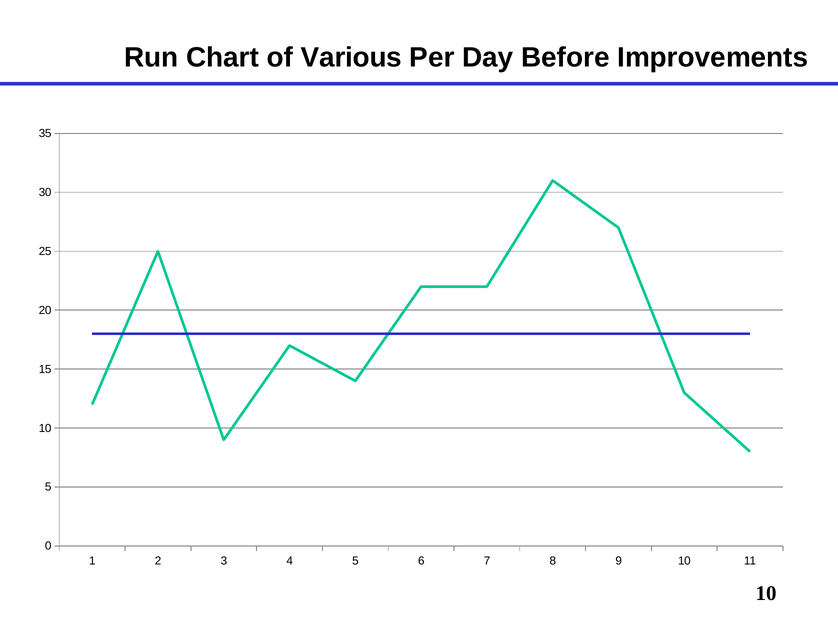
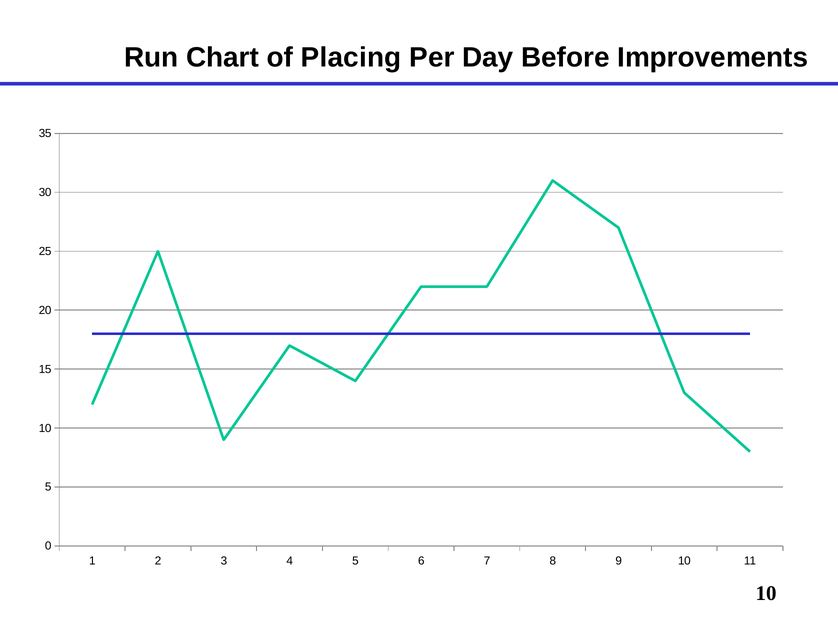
Various: Various -> Placing
